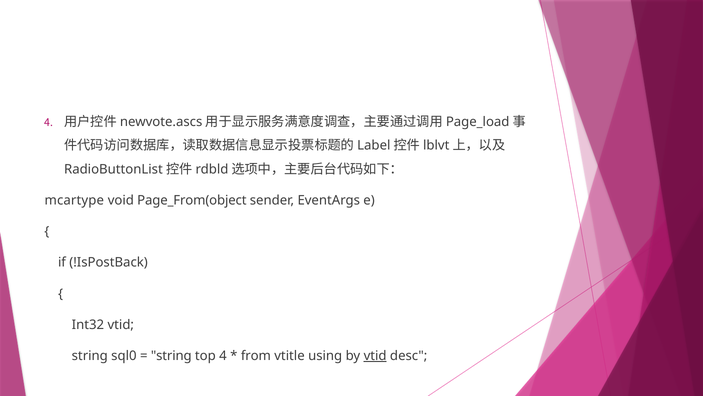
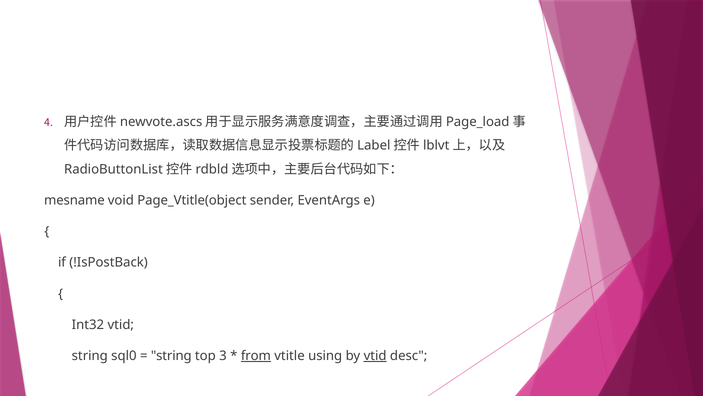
mcartype: mcartype -> mesname
Page_From(object: Page_From(object -> Page_Vtitle(object
top 4: 4 -> 3
from underline: none -> present
